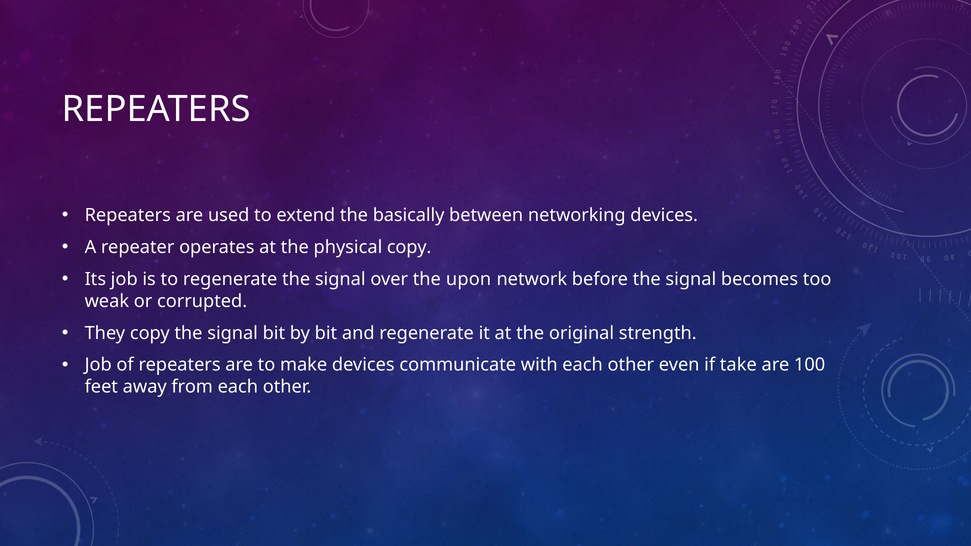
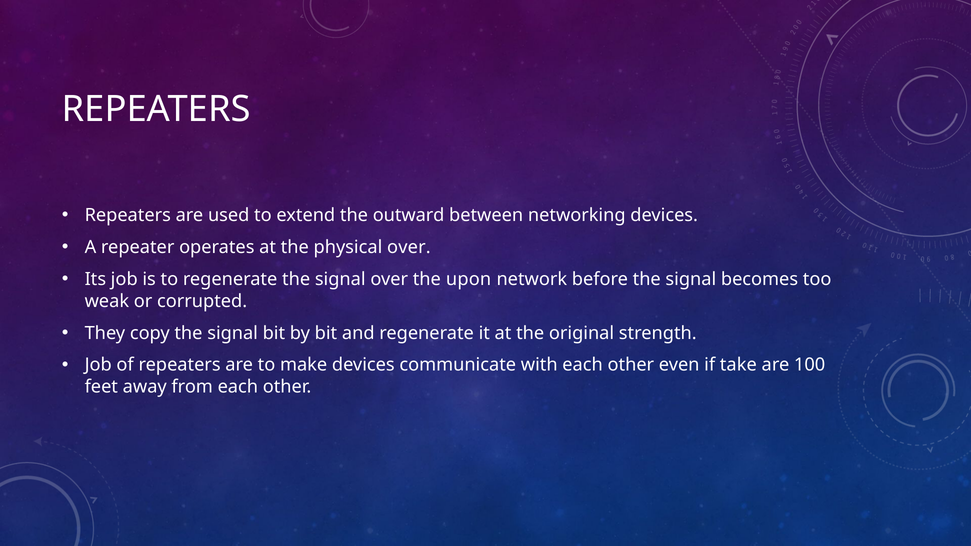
basically: basically -> outward
physical copy: copy -> over
